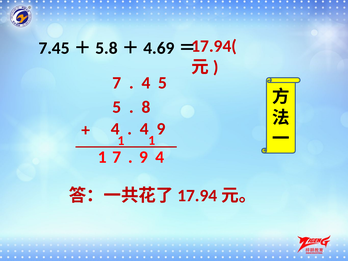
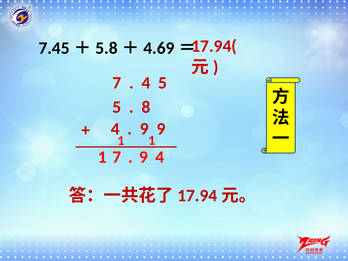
4 at (144, 129): 4 -> 9
